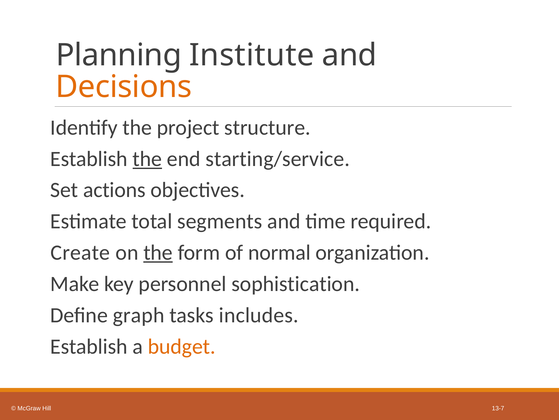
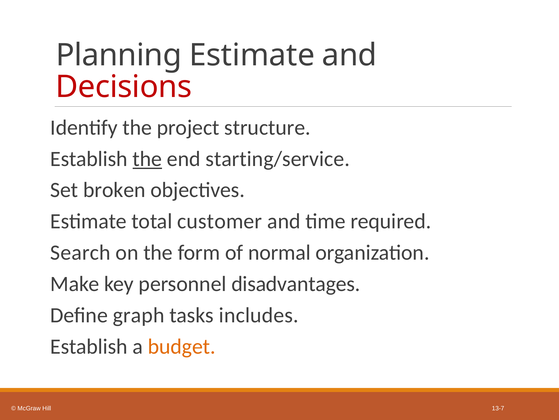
Planning Institute: Institute -> Estimate
Decisions colour: orange -> red
actions: actions -> broken
segments: segments -> customer
Create: Create -> Search
the at (158, 252) underline: present -> none
sophistication: sophistication -> disadvantages
